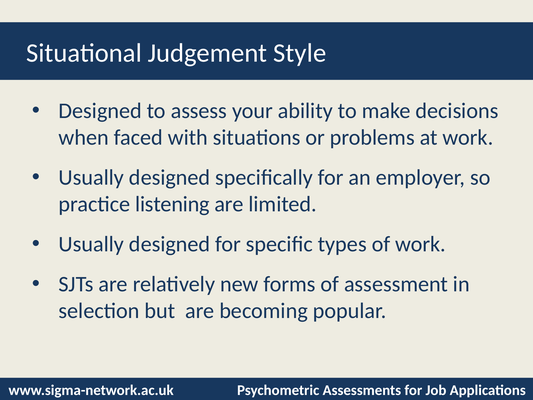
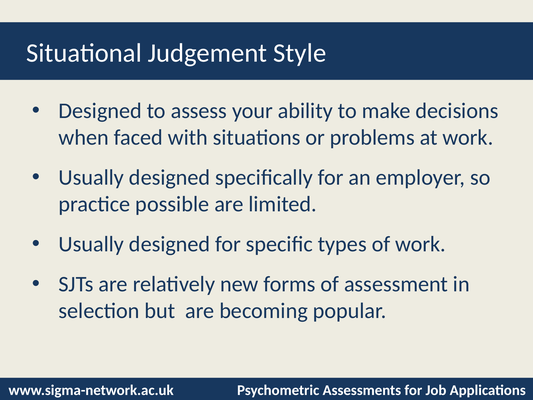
listening: listening -> possible
